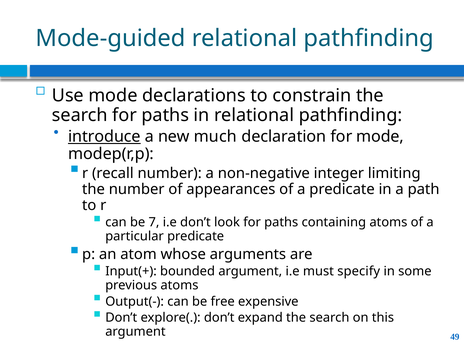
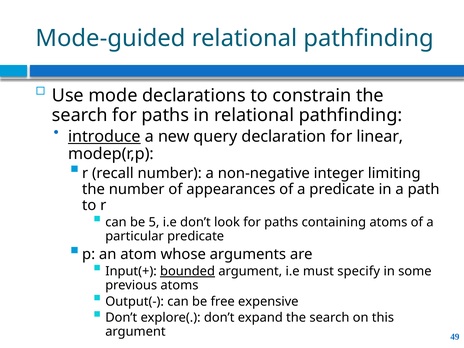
much: much -> query
for mode: mode -> linear
7: 7 -> 5
bounded underline: none -> present
